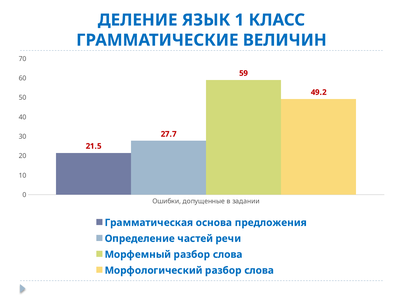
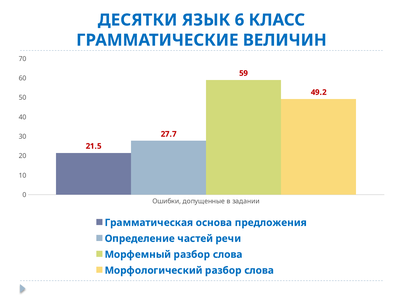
ДЕЛЕНИЕ: ДЕЛЕНИЕ -> ДЕСЯТКИ
1: 1 -> 6
